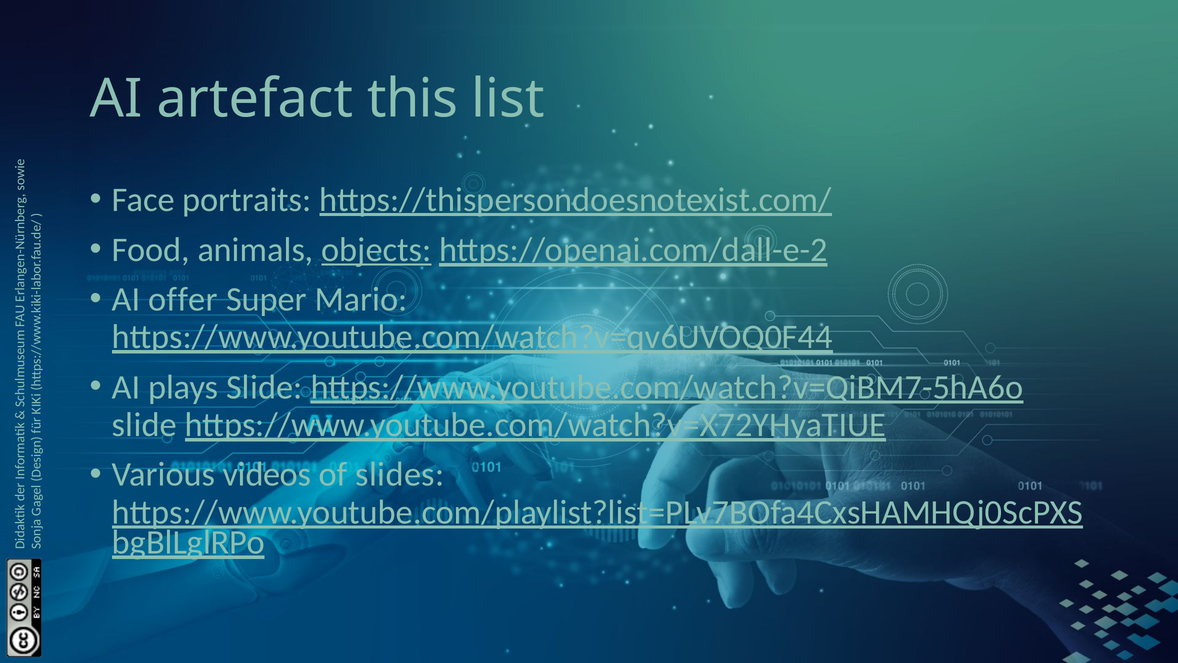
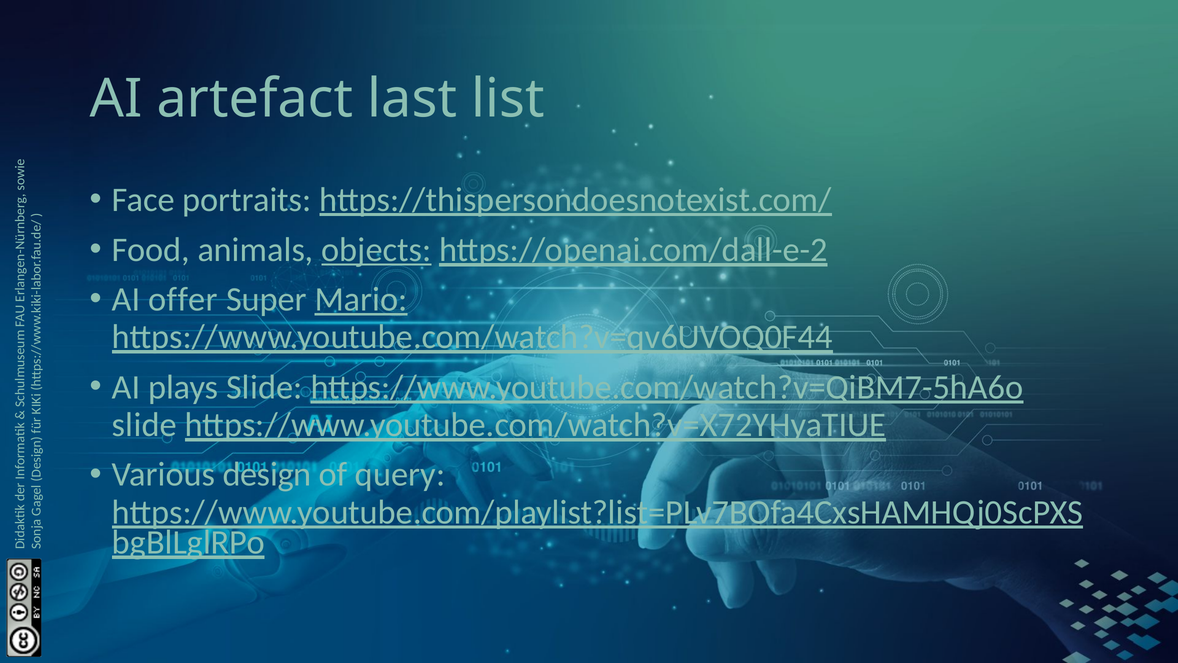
this: this -> last
Mario underline: none -> present
videos: videos -> design
slides: slides -> query
